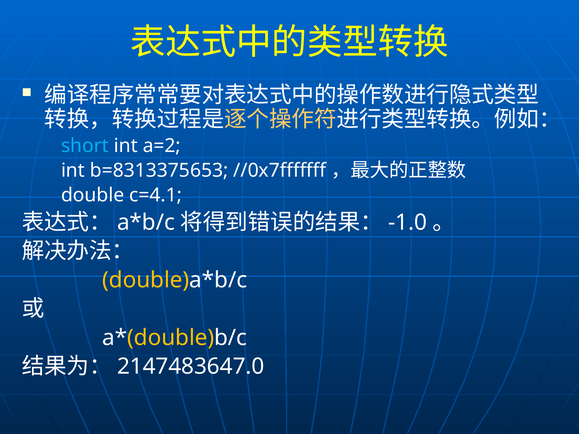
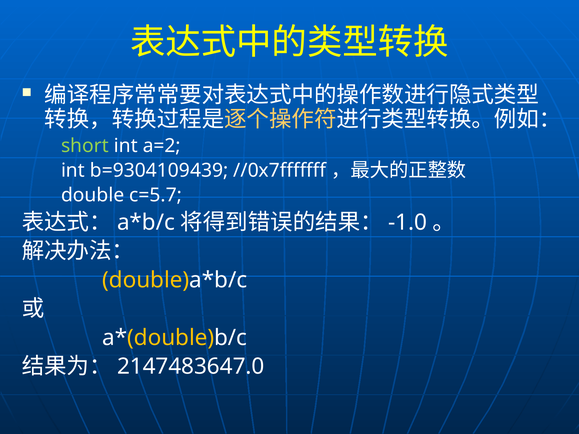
short colour: light blue -> light green
b=8313375653: b=8313375653 -> b=9304109439
c=4.1: c=4.1 -> c=5.7
